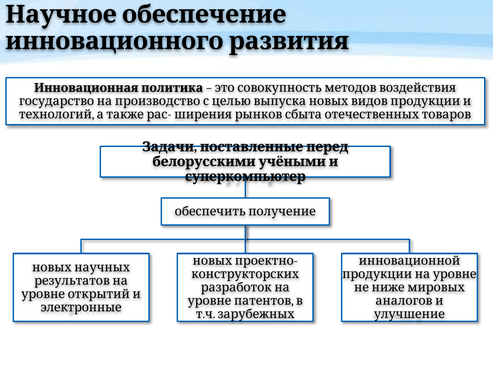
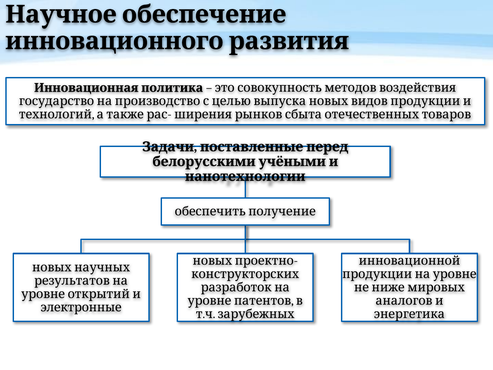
суперкомпьютер: суперкомпьютер -> нанотехнологии
улучшение: улучшение -> энергетика
